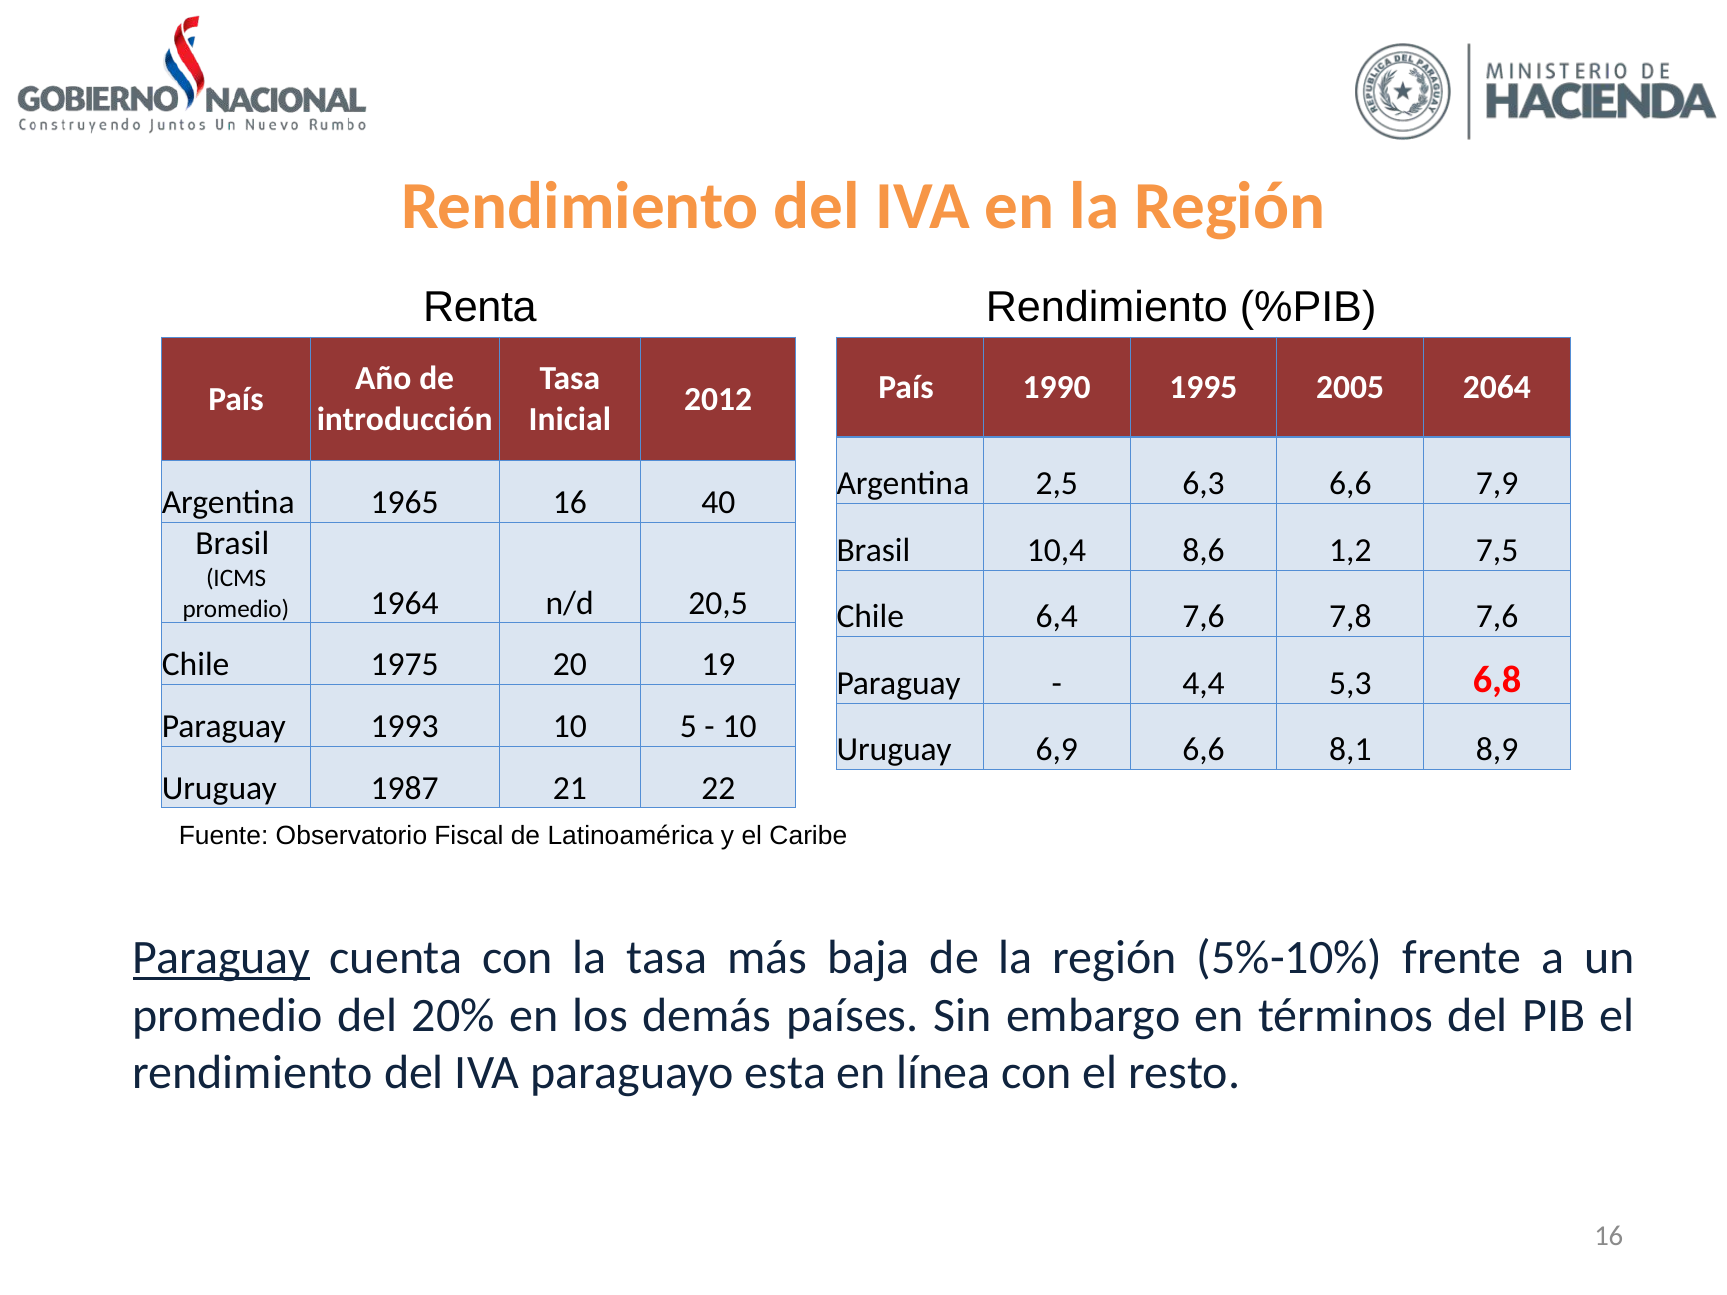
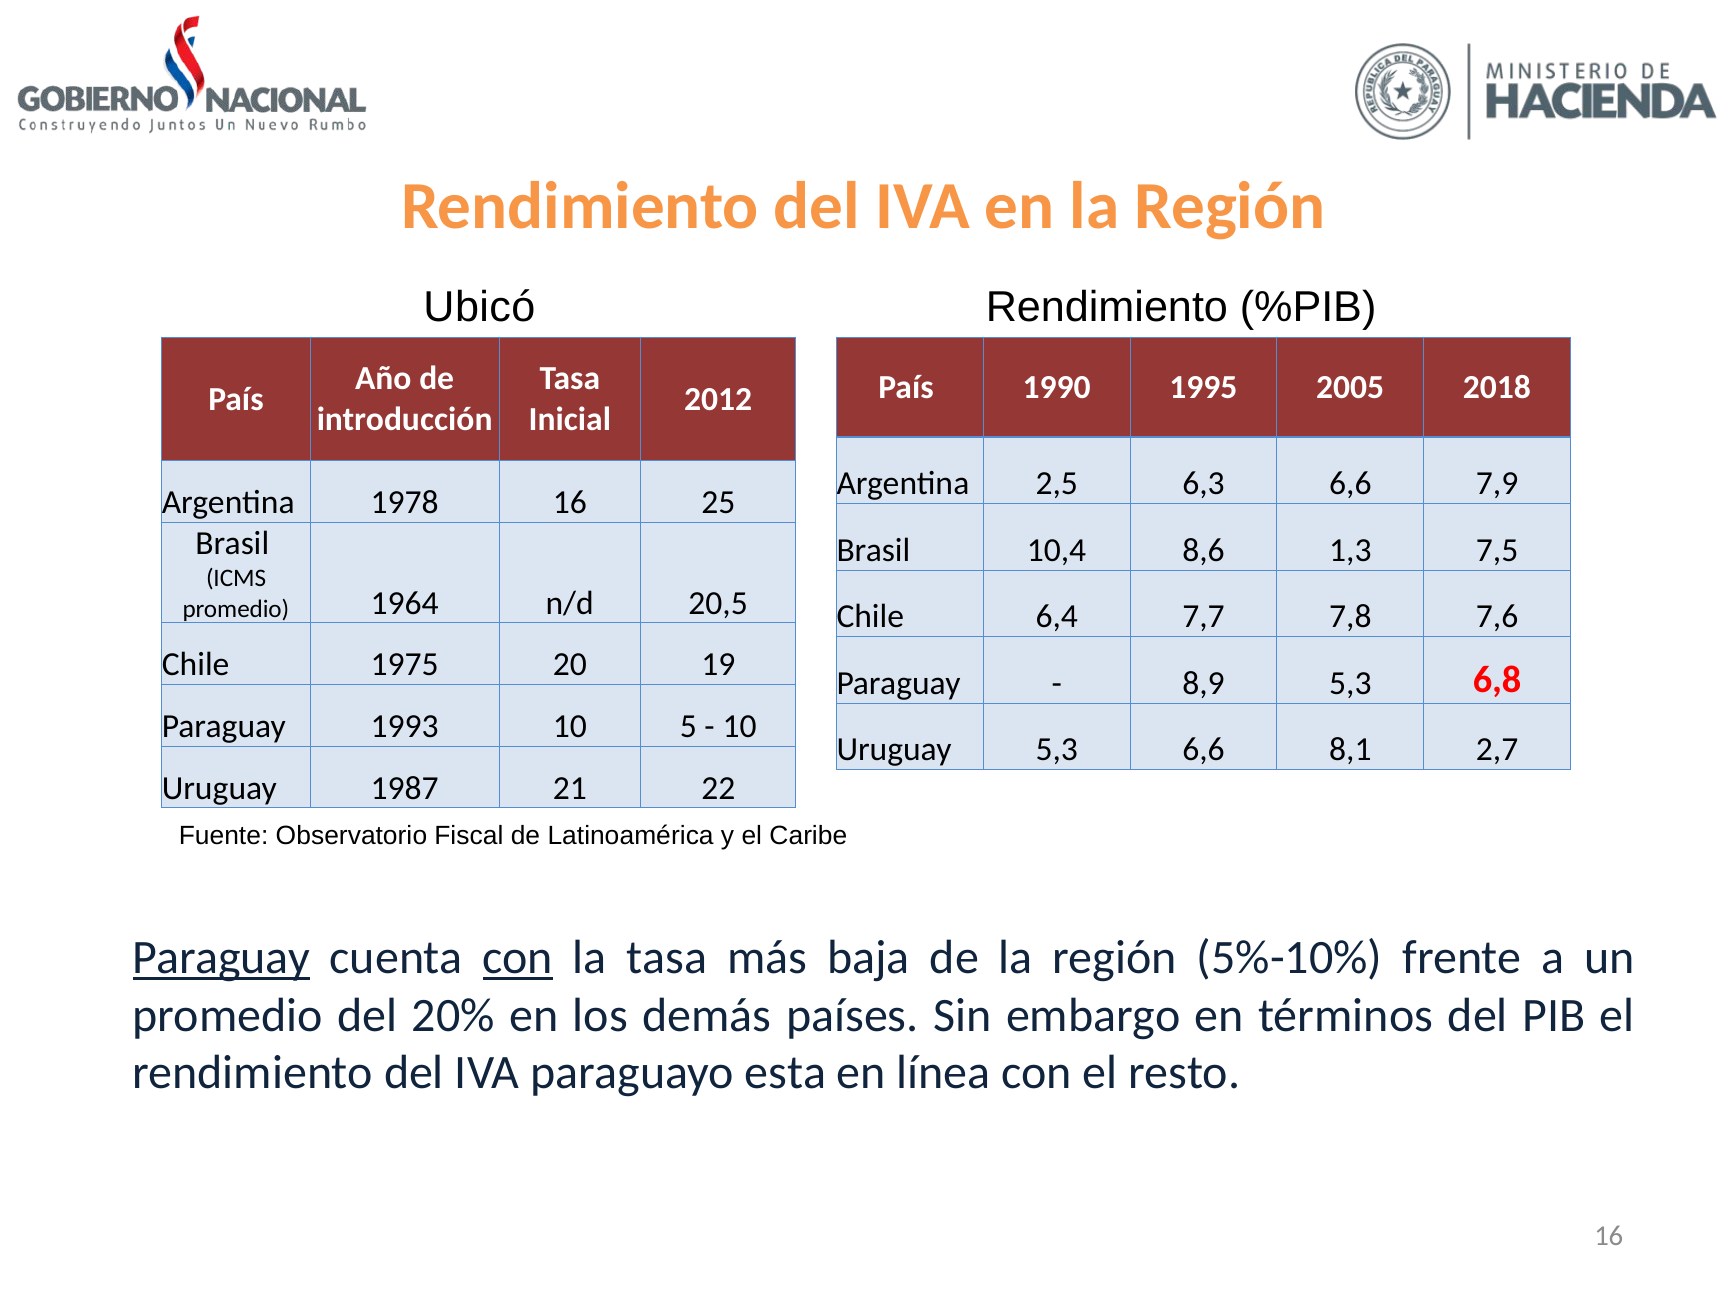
Renta: Renta -> Ubicó
2064: 2064 -> 2018
1965: 1965 -> 1978
40: 40 -> 25
1,2: 1,2 -> 1,3
6,4 7,6: 7,6 -> 7,7
4,4: 4,4 -> 8,9
Uruguay 6,9: 6,9 -> 5,3
8,9: 8,9 -> 2,7
con at (518, 958) underline: none -> present
